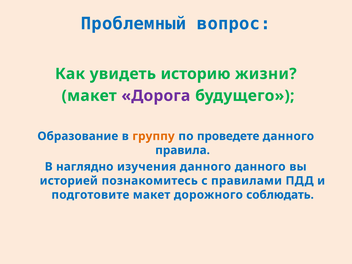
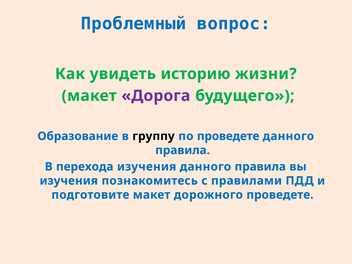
группу colour: orange -> black
наглядно: наглядно -> перехода
изучения данного данного: данного -> правила
историей at (69, 181): историей -> изучения
дорожного соблюдать: соблюдать -> проведете
